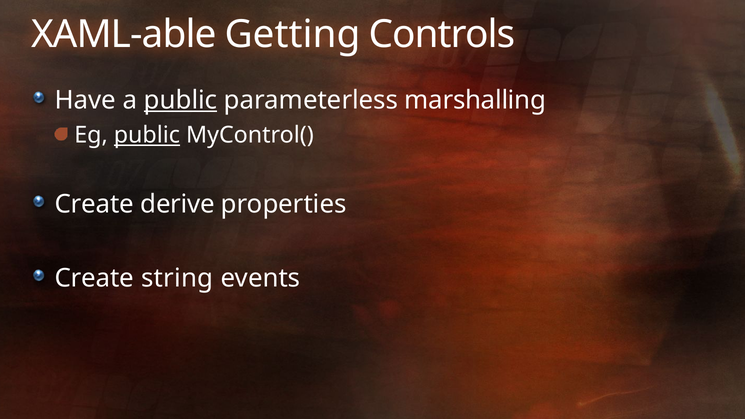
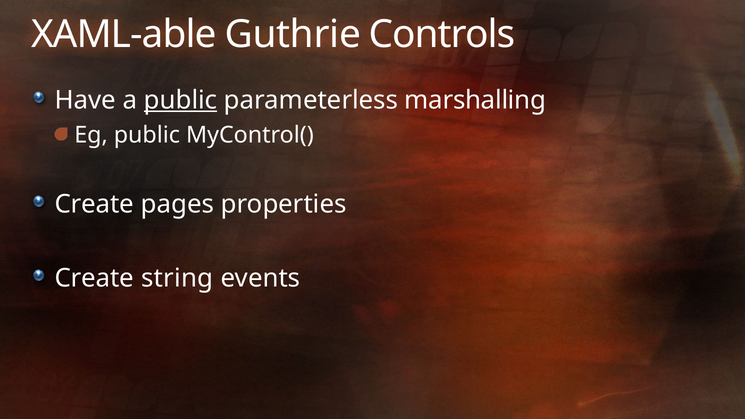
Getting: Getting -> Guthrie
public at (147, 135) underline: present -> none
derive: derive -> pages
